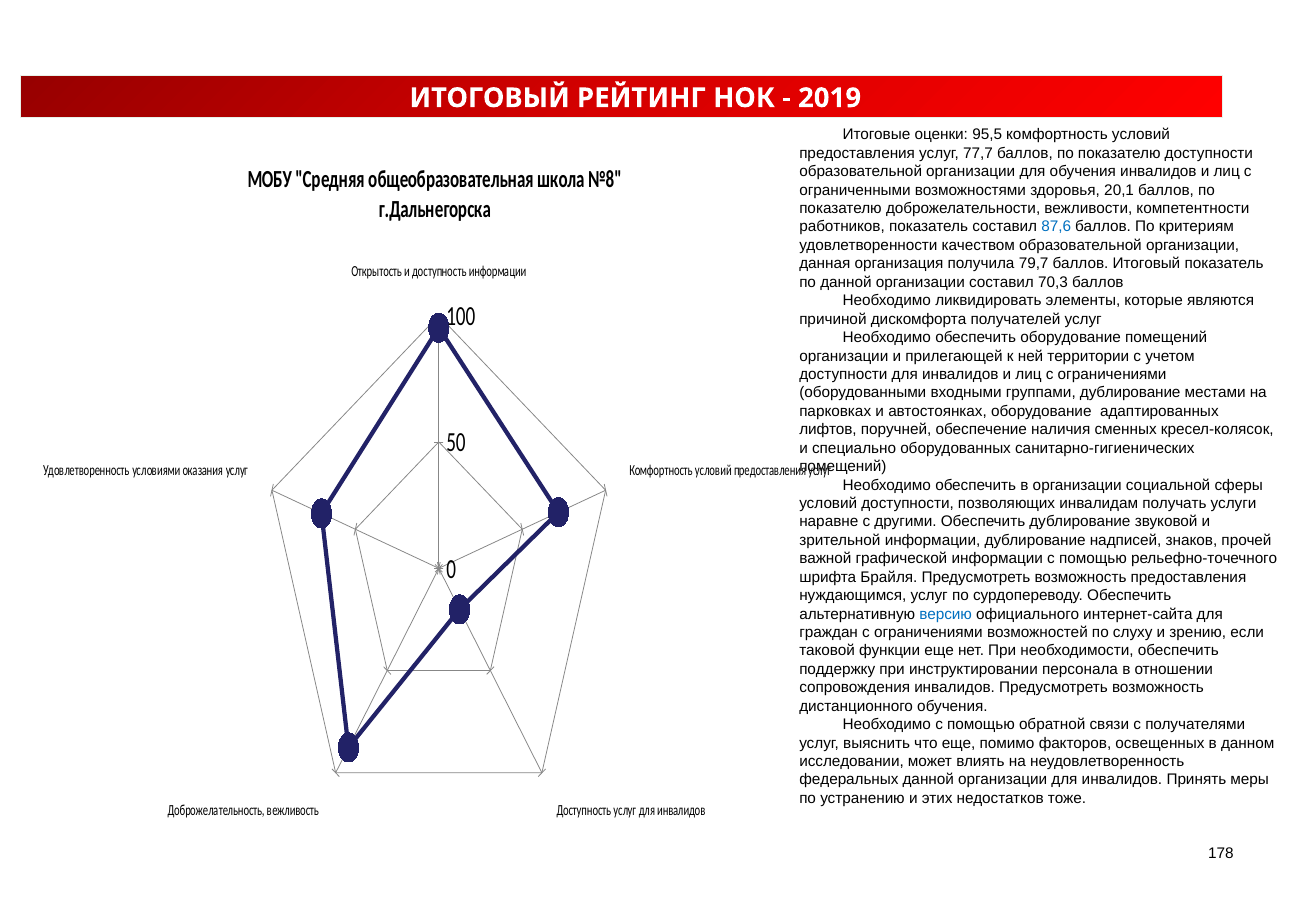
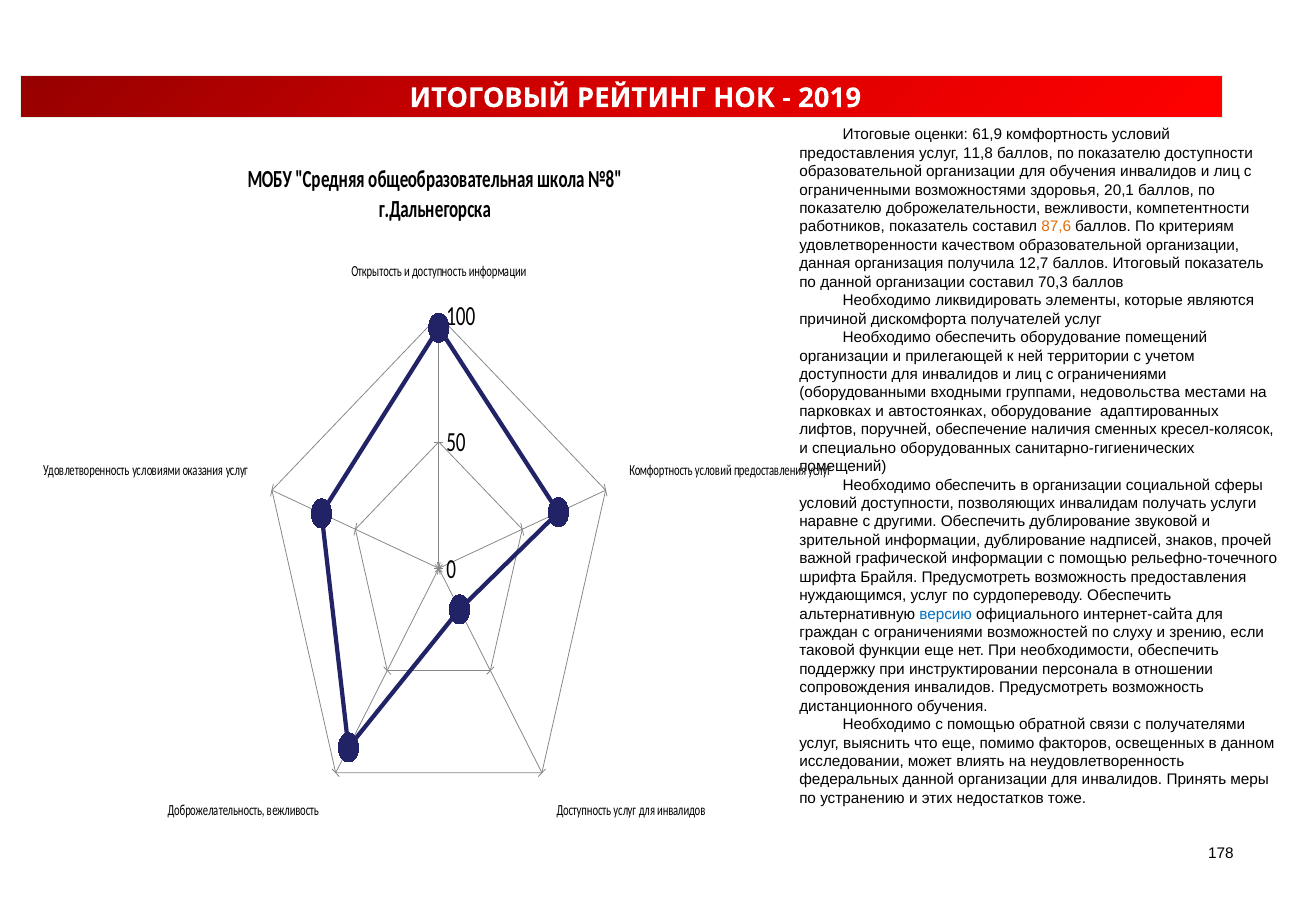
95,5: 95,5 -> 61,9
77,7: 77,7 -> 11,8
87,6 colour: blue -> orange
79,7: 79,7 -> 12,7
группами дублирование: дублирование -> недовольства
